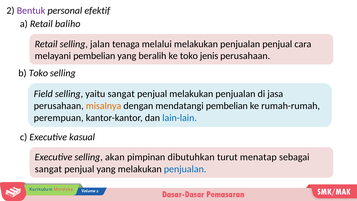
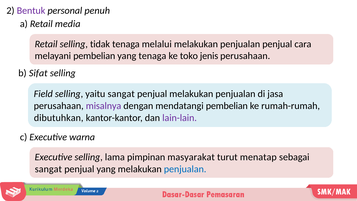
efektif: efektif -> penuh
baliho: baliho -> media
jalan: jalan -> tidak
yang beralih: beralih -> tenaga
b Toko: Toko -> Sifat
misalnya colour: orange -> purple
perempuan: perempuan -> dibutuhkan
lain-lain colour: blue -> purple
kasual: kasual -> warna
akan: akan -> lama
dibutuhkan: dibutuhkan -> masyarakat
